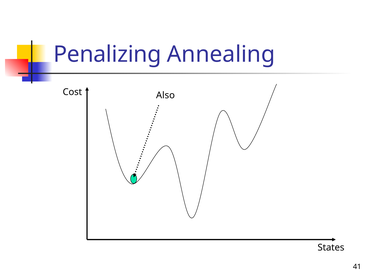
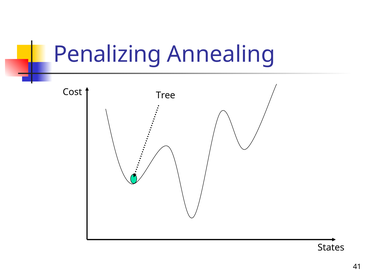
Also: Also -> Tree
